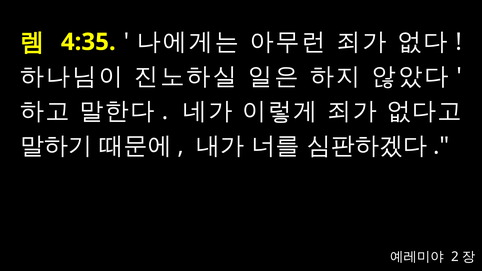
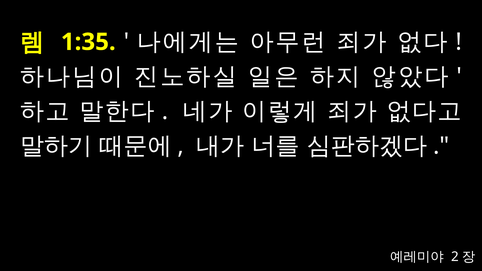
4:35: 4:35 -> 1:35
